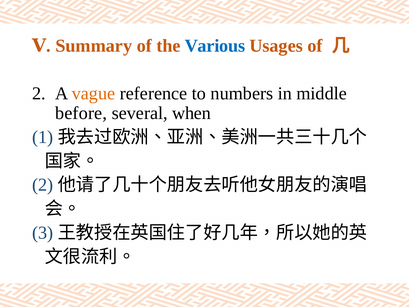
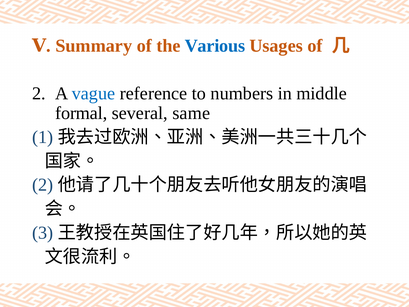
vague colour: orange -> blue
before: before -> formal
when: when -> same
